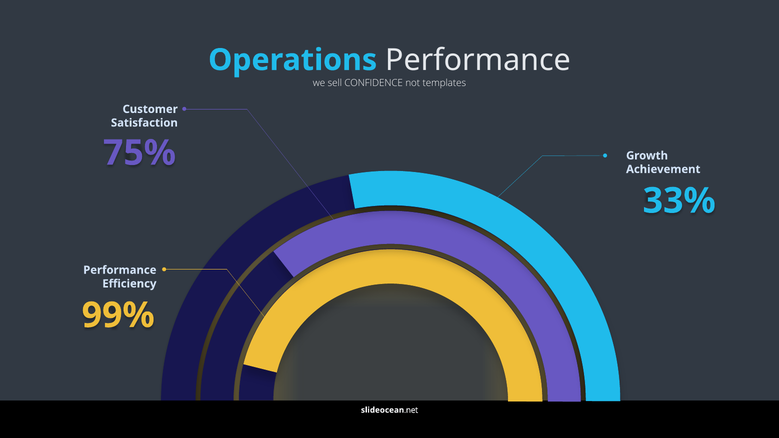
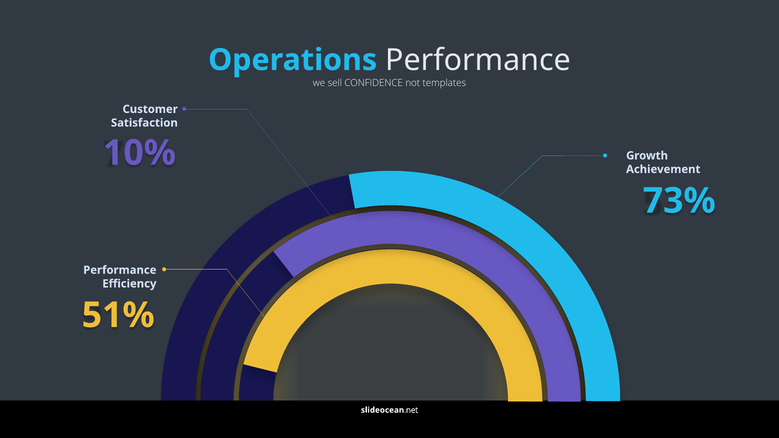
75%: 75% -> 10%
33%: 33% -> 73%
99%: 99% -> 51%
